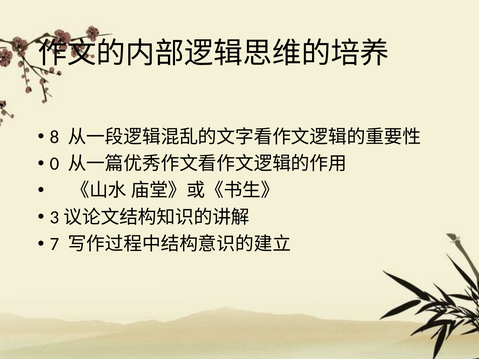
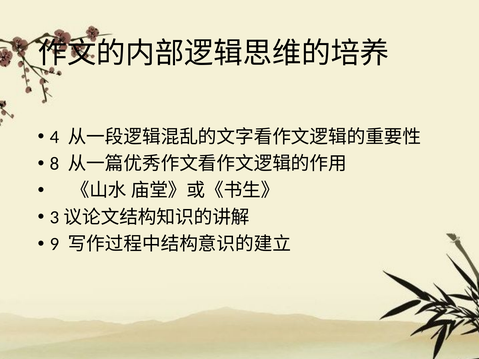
8: 8 -> 4
0: 0 -> 8
7: 7 -> 9
